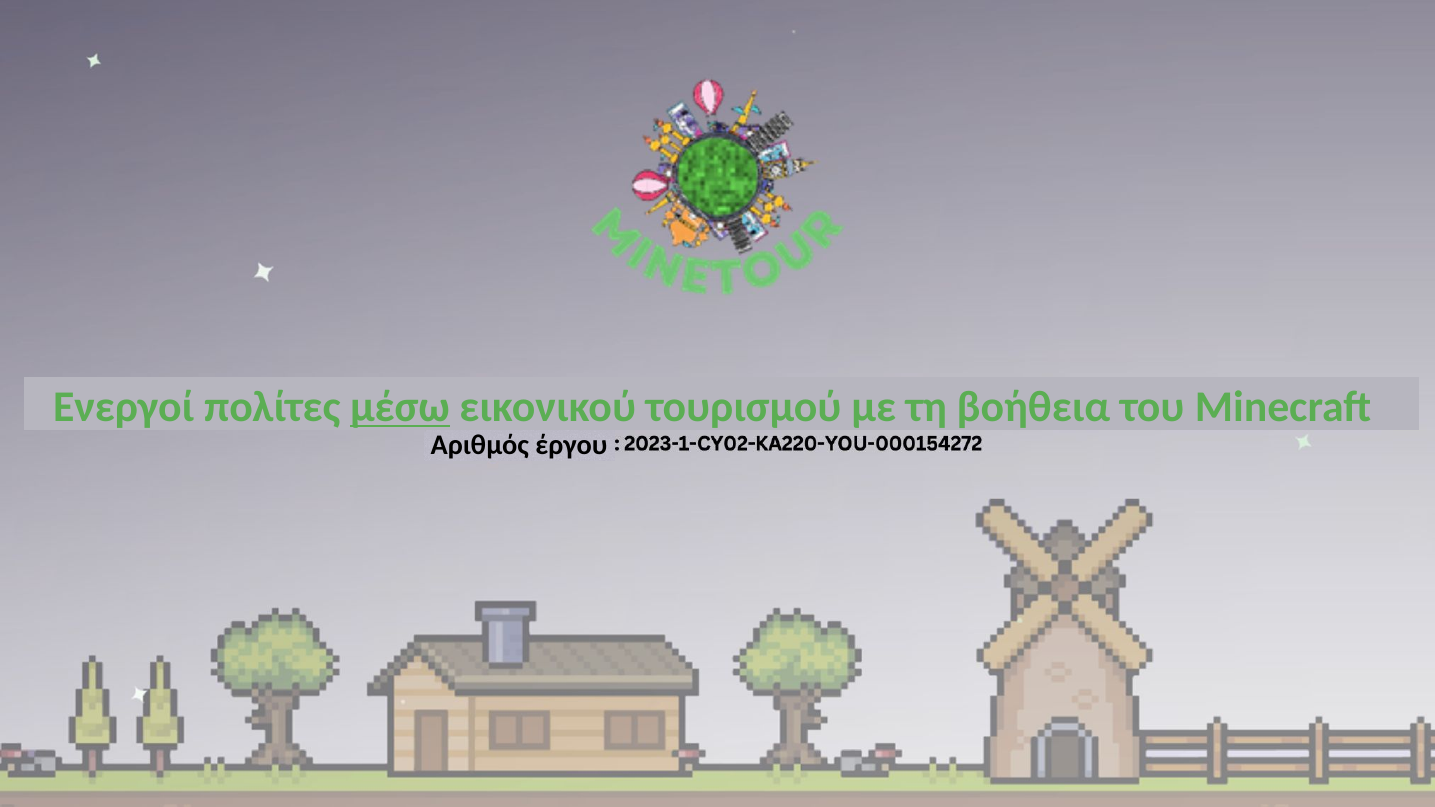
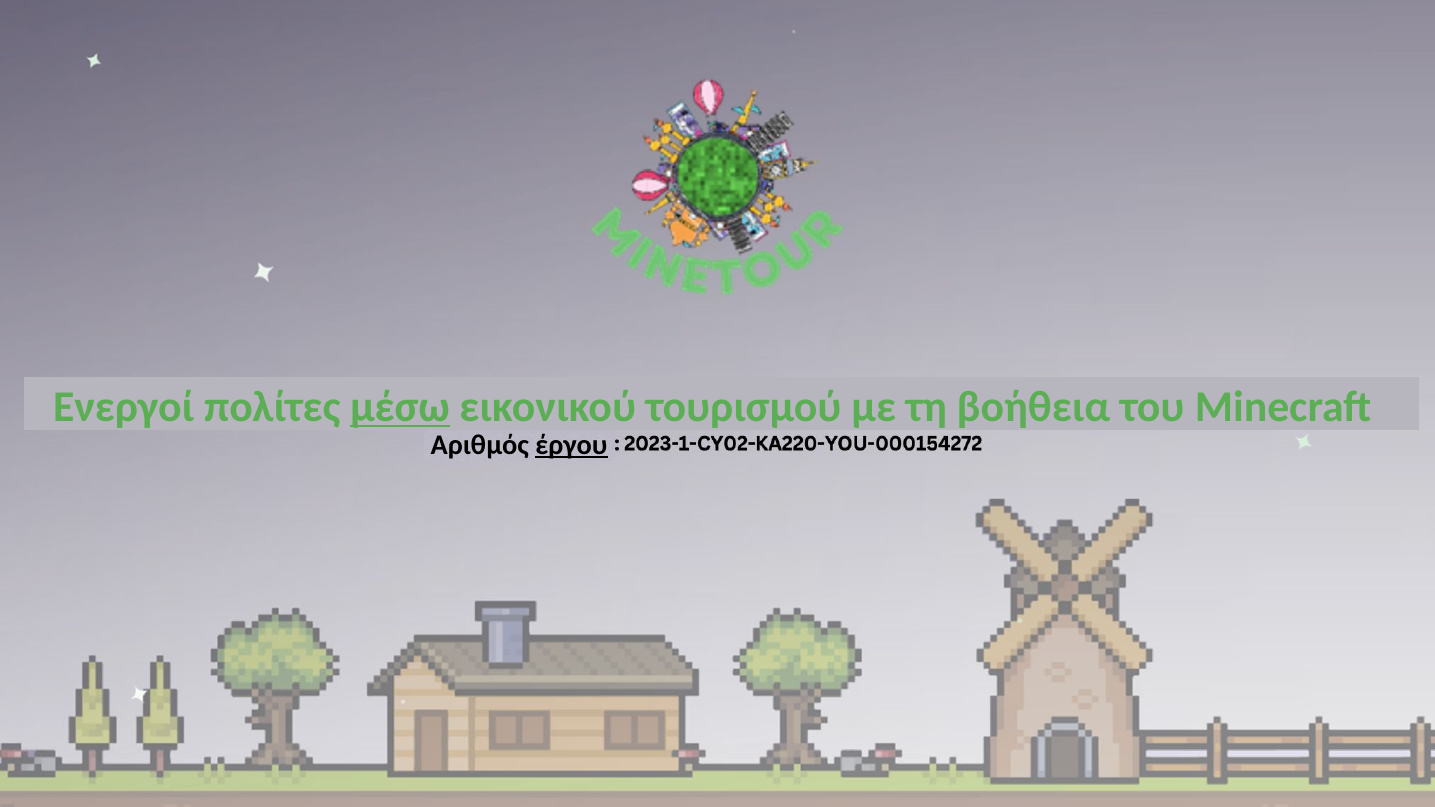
έργου underline: none -> present
